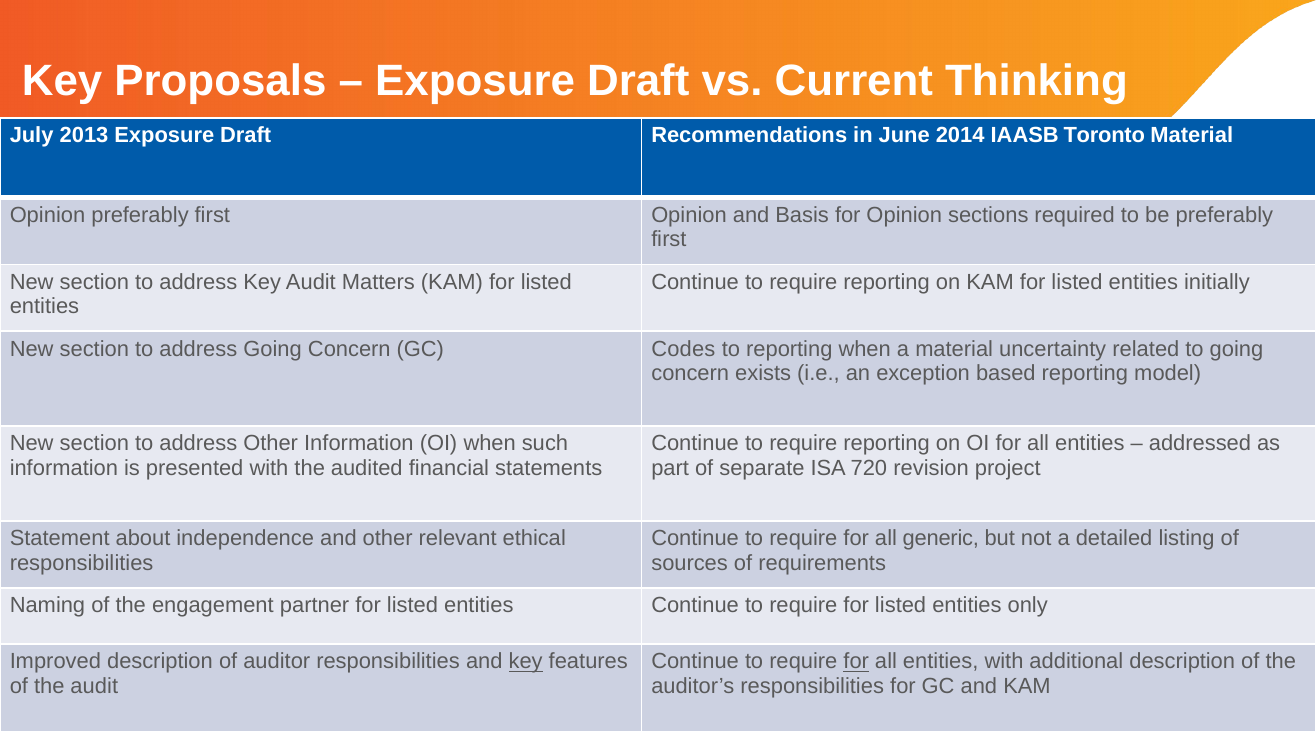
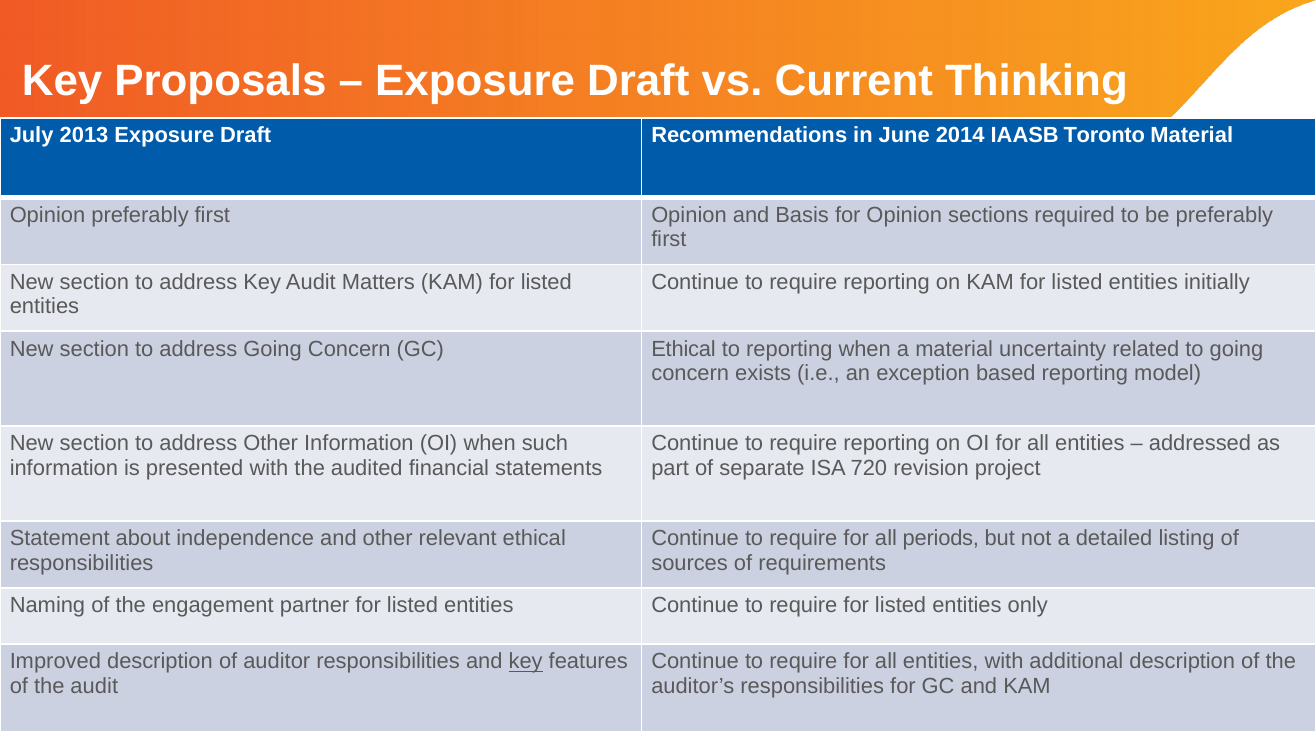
GC Codes: Codes -> Ethical
generic: generic -> periods
for at (856, 662) underline: present -> none
